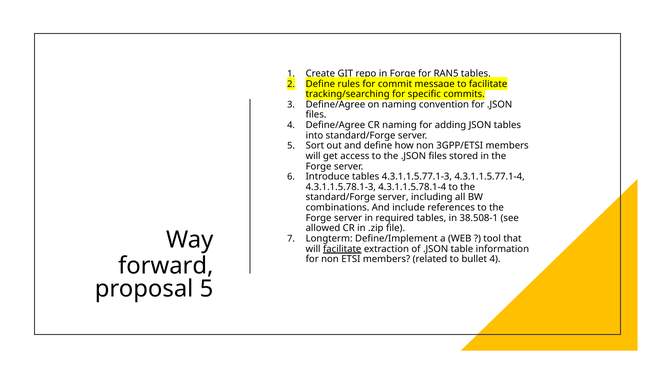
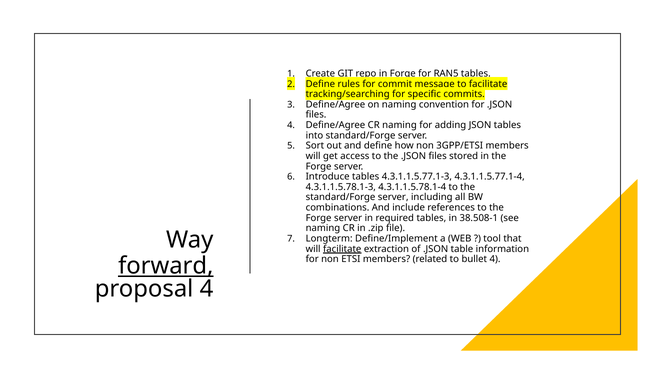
allowed at (323, 229): allowed -> naming
forward underline: none -> present
proposal 5: 5 -> 4
